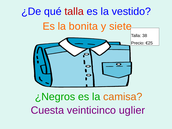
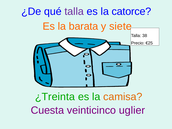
talla at (74, 11) colour: red -> purple
vestido: vestido -> catorce
bonita: bonita -> barata
¿Negros: ¿Negros -> ¿Treinta
